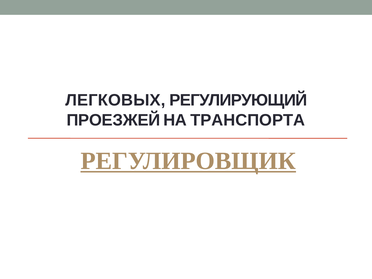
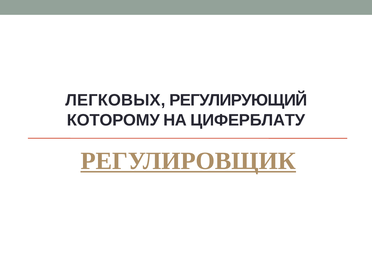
ПРОЕЗЖЕЙ: ПРОЕЗЖЕЙ -> КОТОРОМУ
ТРАНСПОРТА: ТРАНСПОРТА -> ЦИФЕРБЛАТУ
